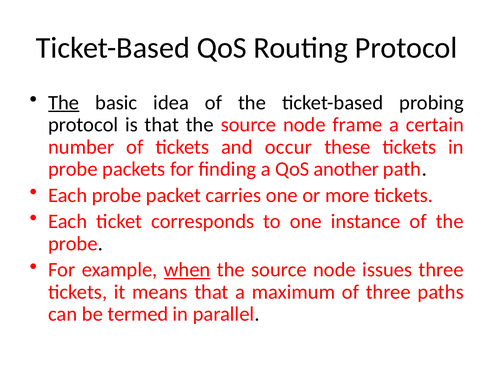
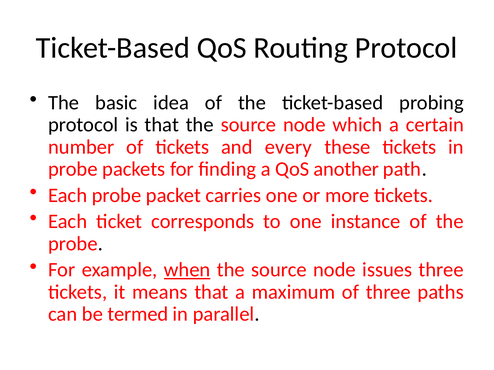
The at (64, 103) underline: present -> none
frame: frame -> which
occur: occur -> every
